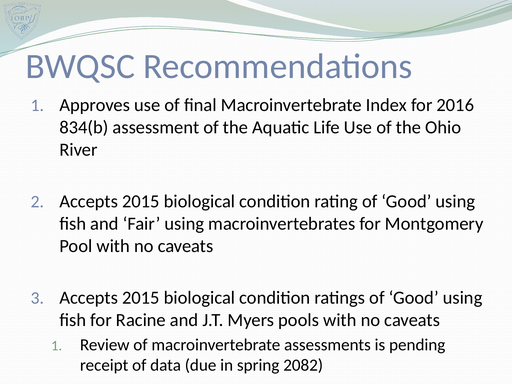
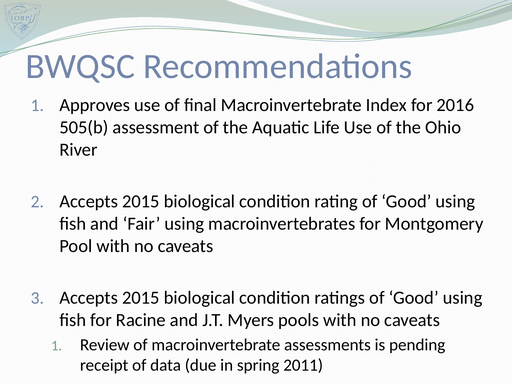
834(b: 834(b -> 505(b
2082: 2082 -> 2011
